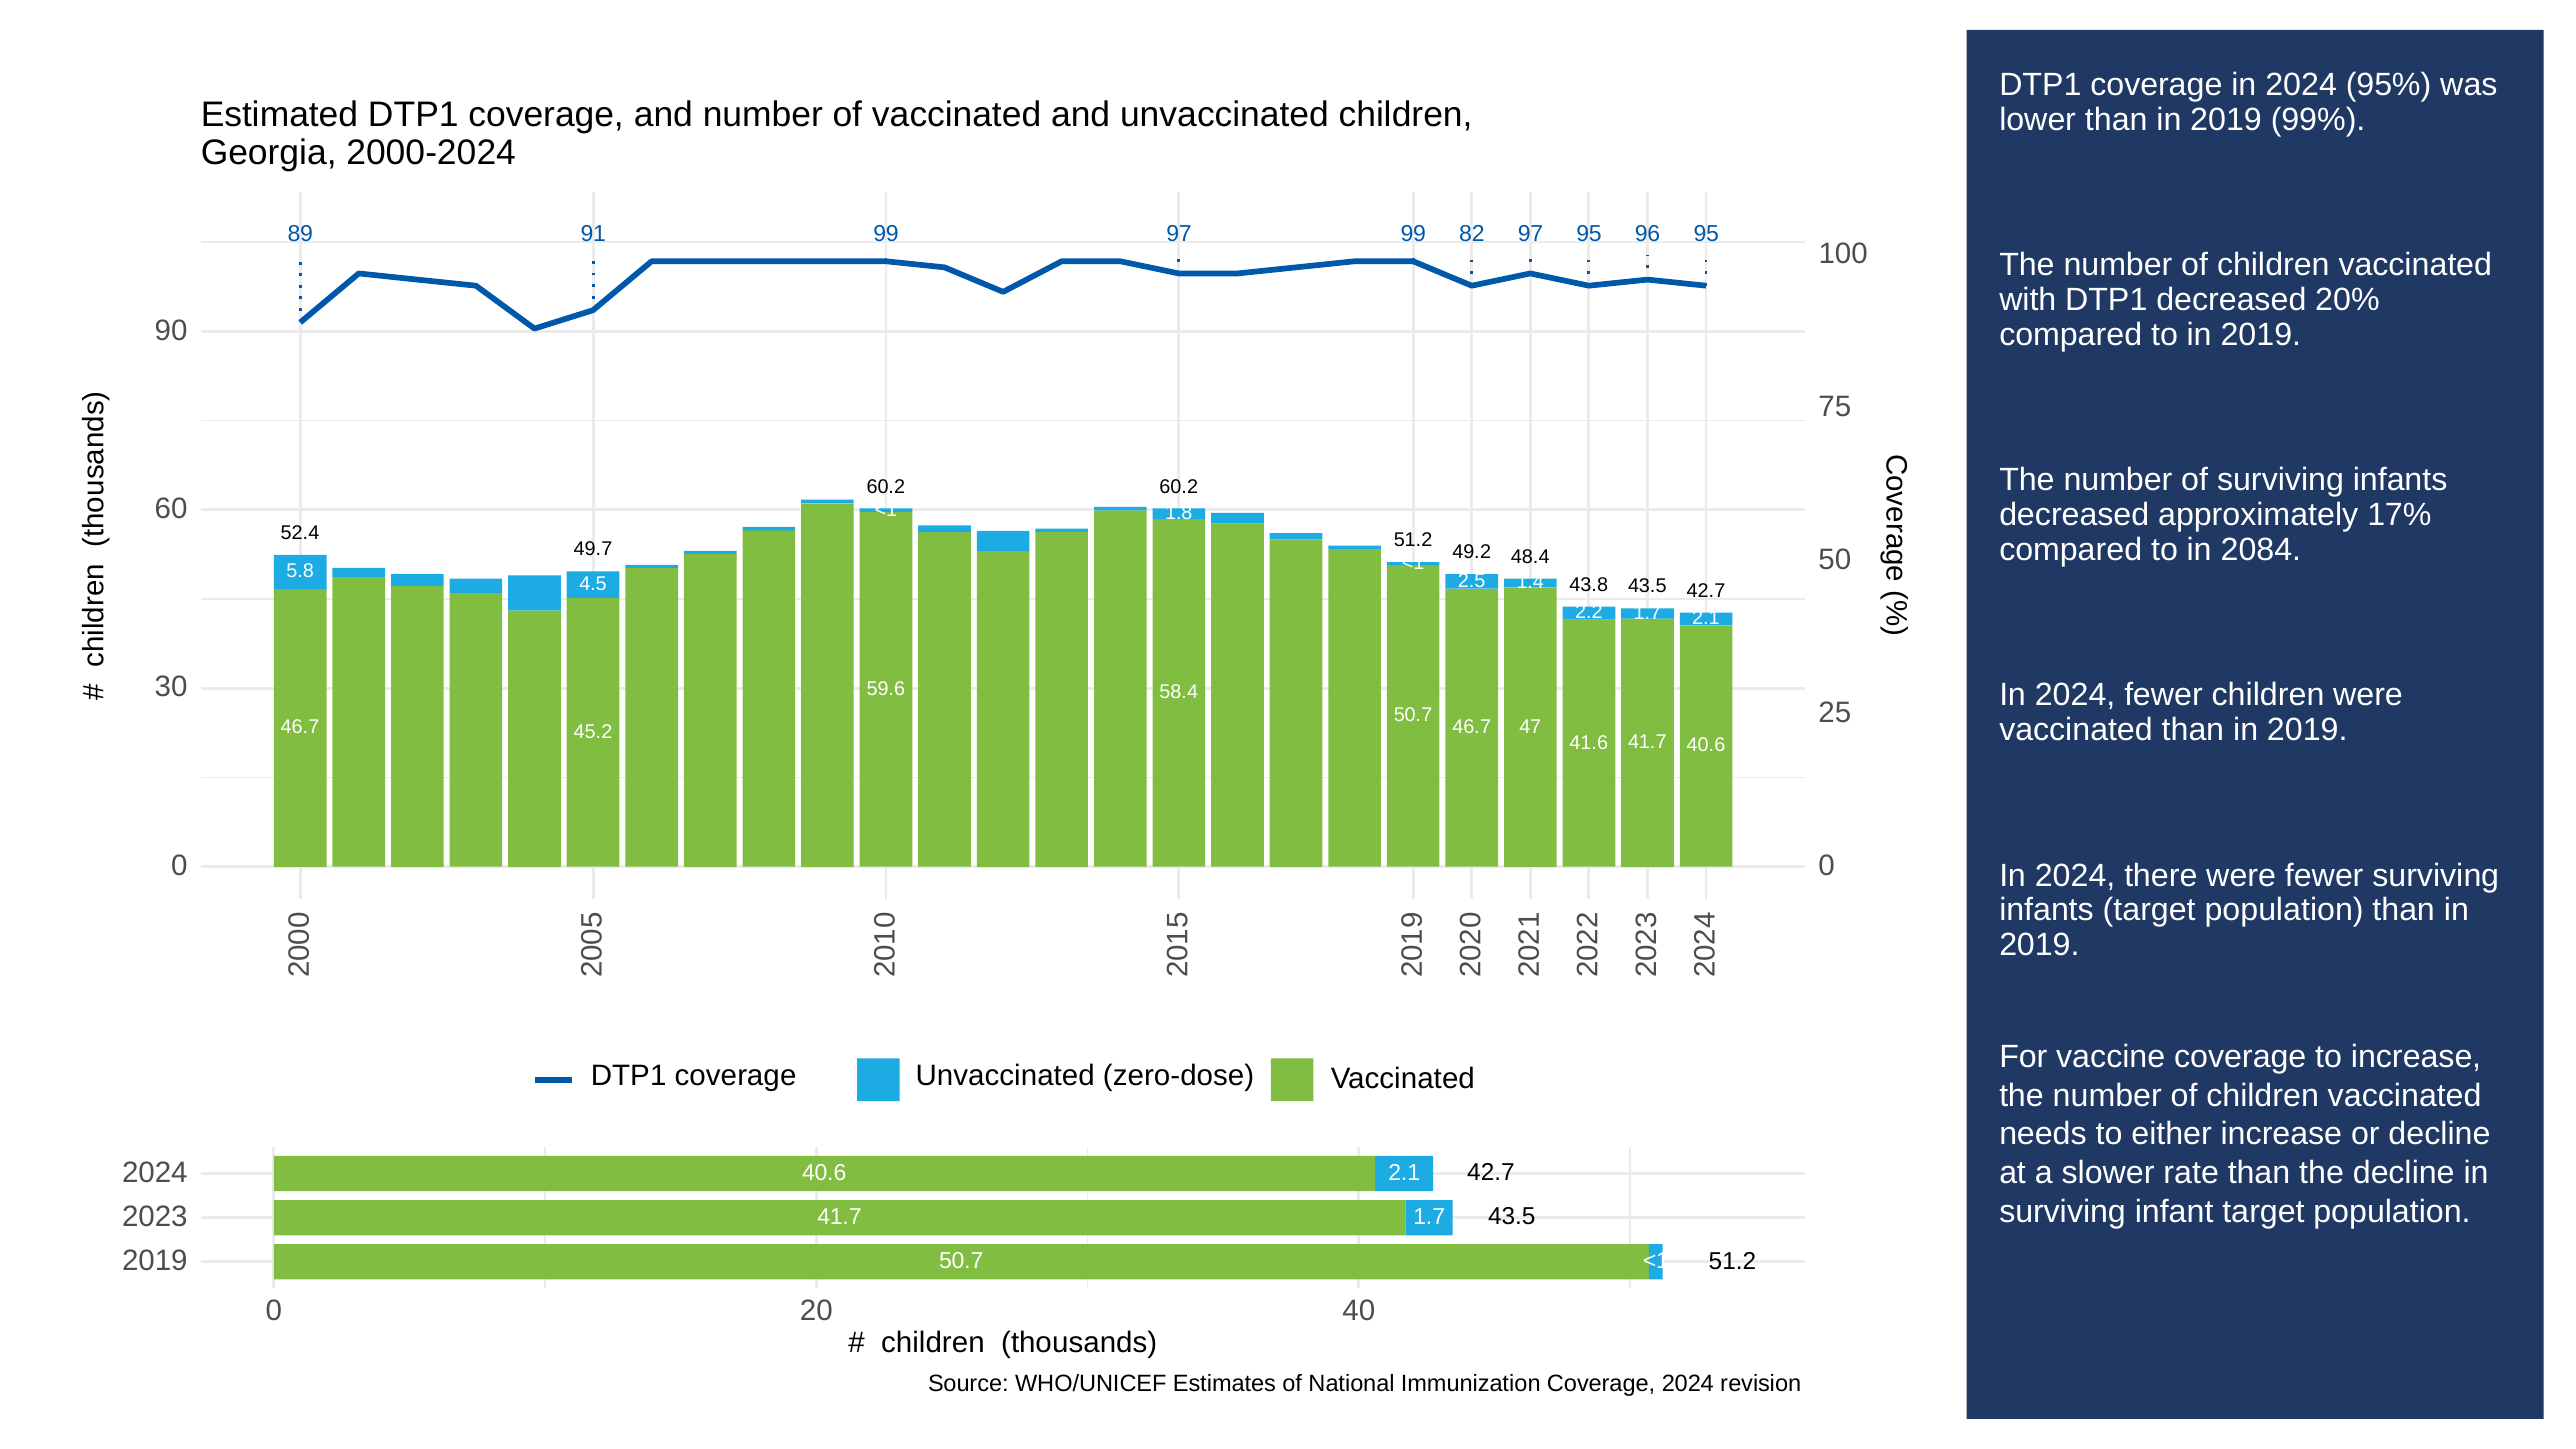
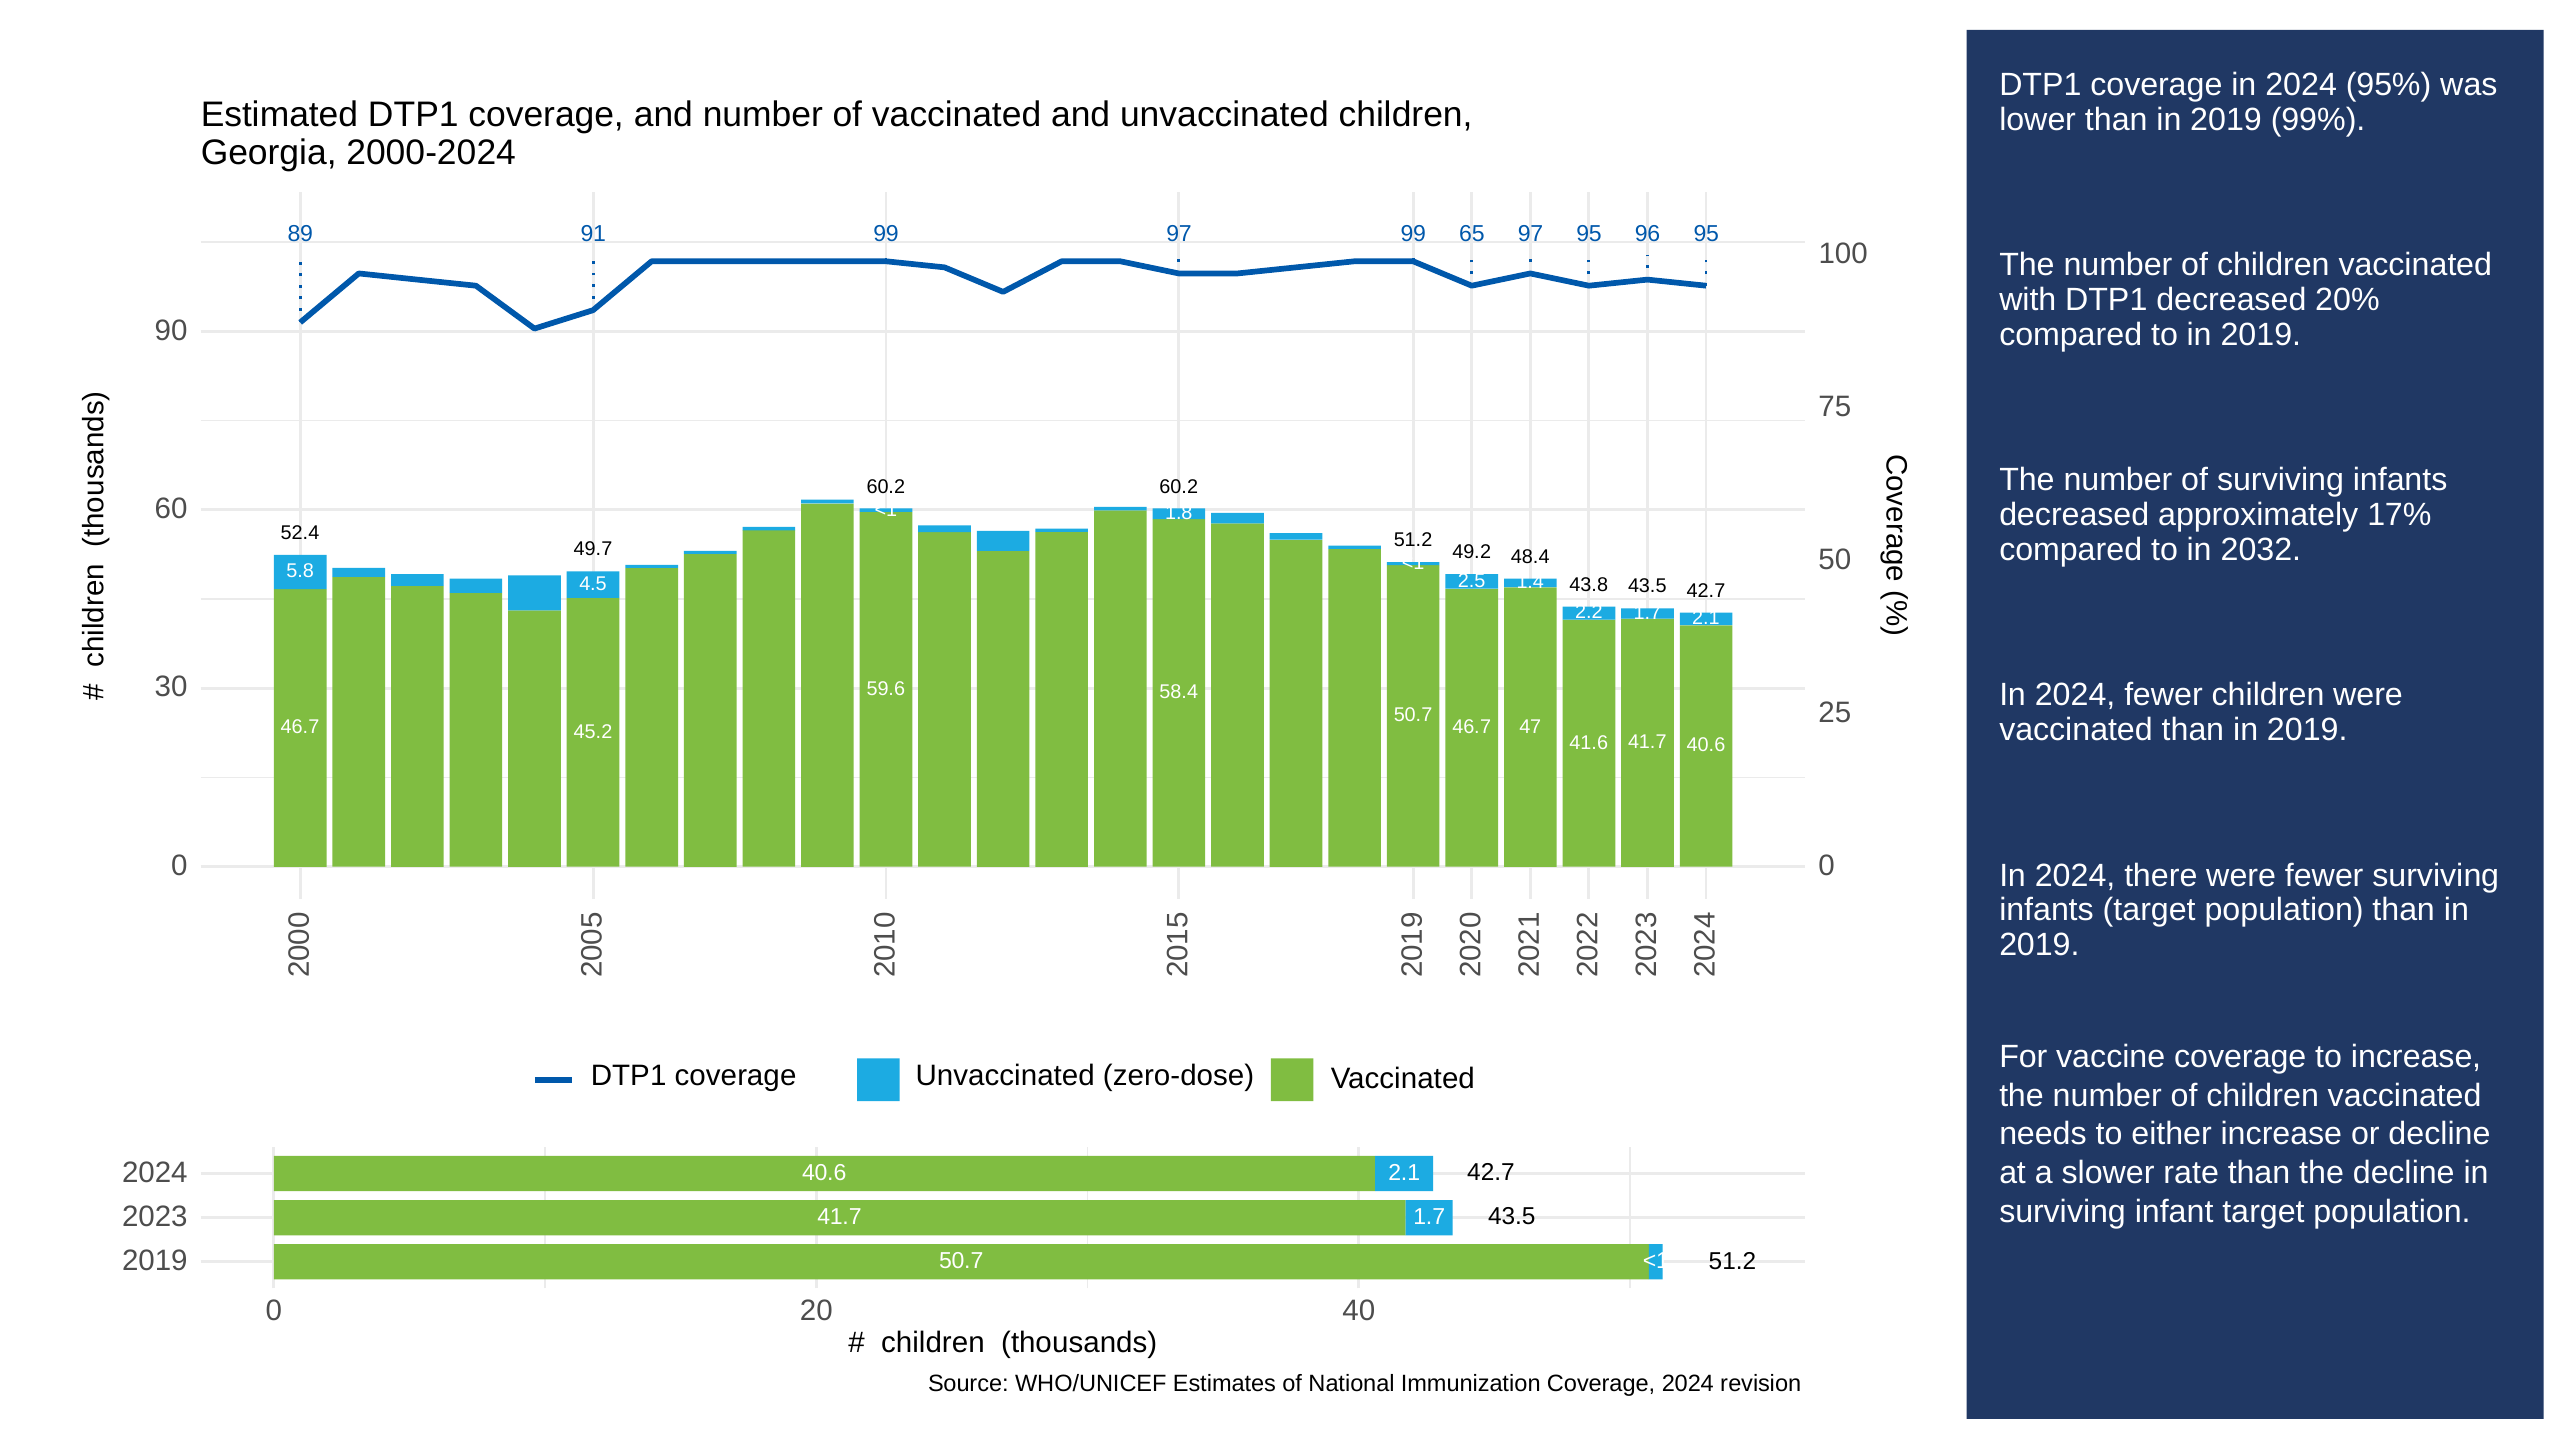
82: 82 -> 65
2084: 2084 -> 2032
